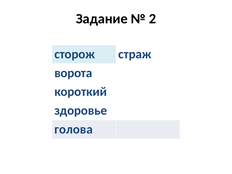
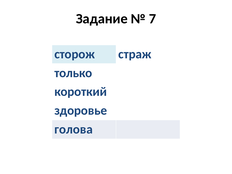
2: 2 -> 7
ворота: ворота -> только
